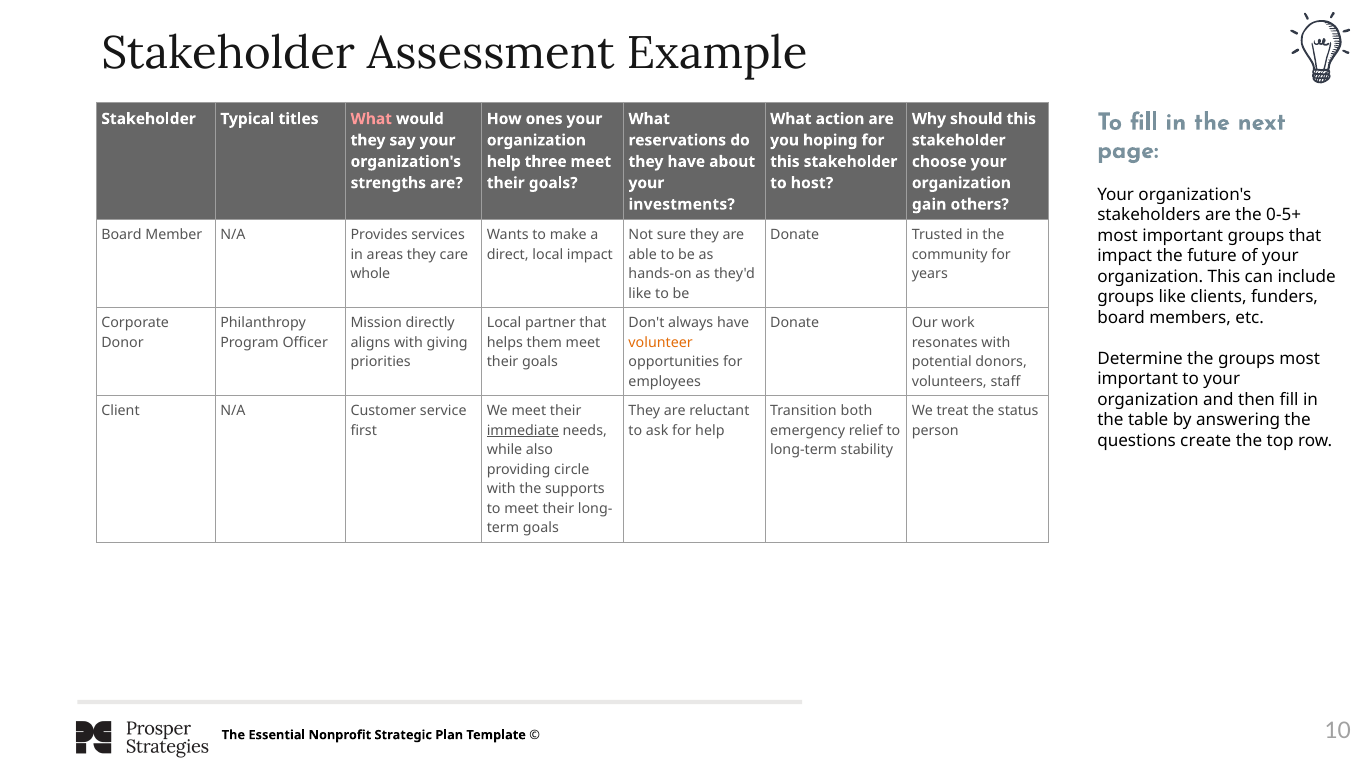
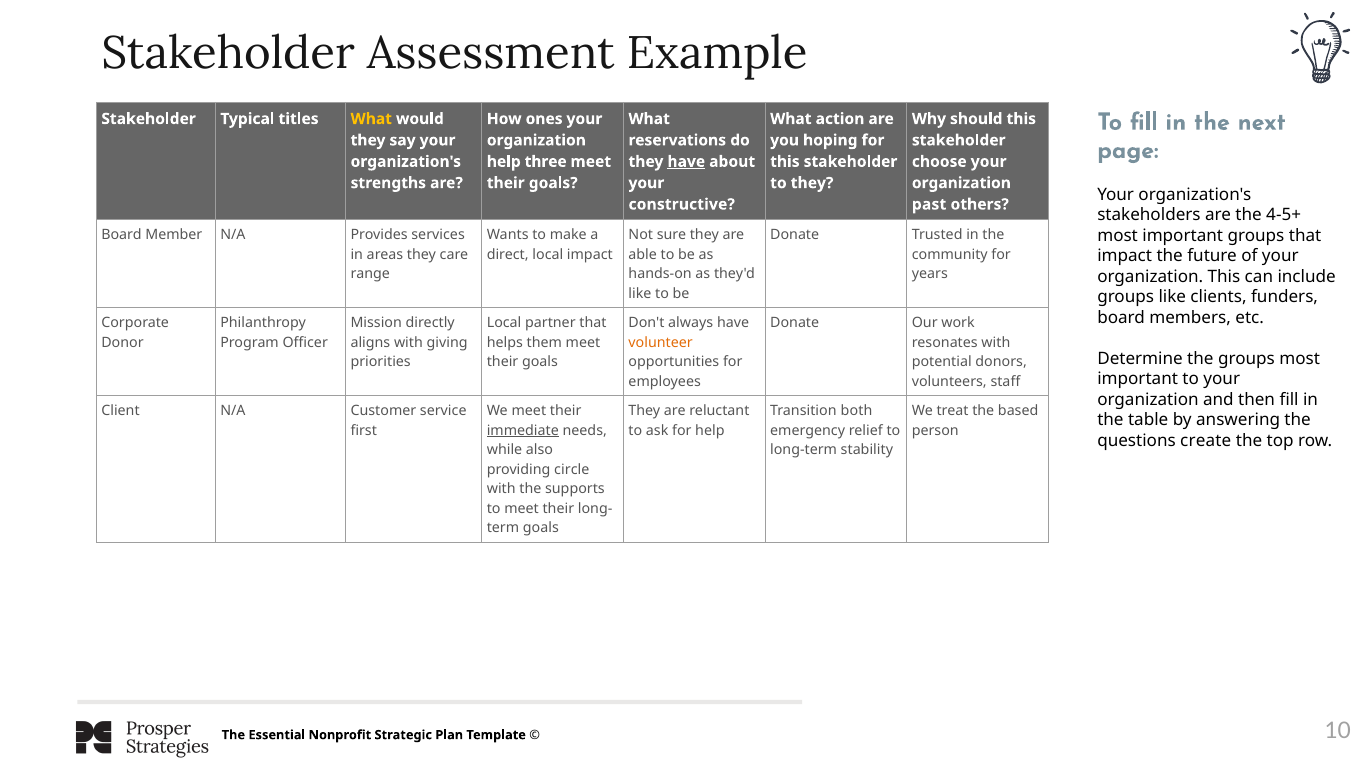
What at (371, 119) colour: pink -> yellow
have at (686, 162) underline: none -> present
to host: host -> they
investments: investments -> constructive
gain: gain -> past
0-5+: 0-5+ -> 4-5+
whole: whole -> range
status: status -> based
